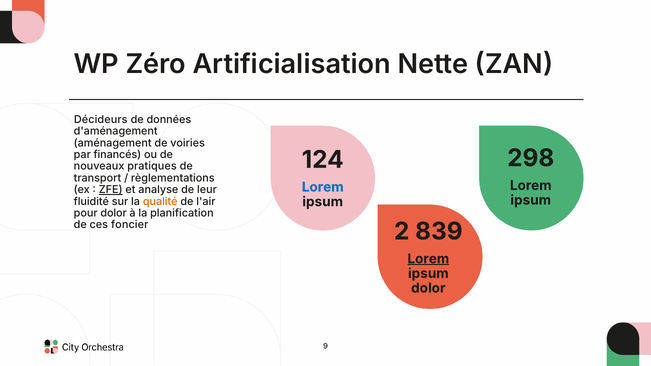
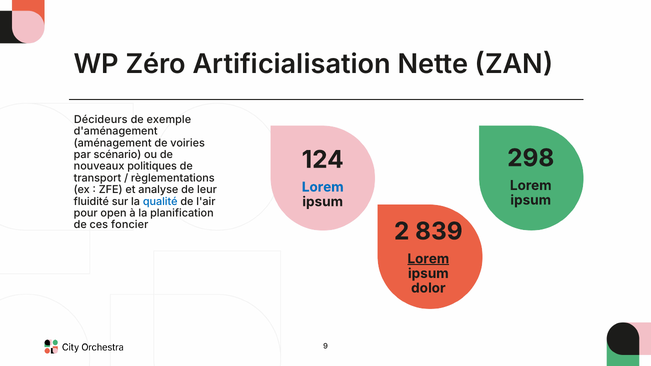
données: données -> exemple
financés: financés -> scénario
pratiques: pratiques -> politiques
ZFE underline: present -> none
qualité colour: orange -> blue
pour dolor: dolor -> open
